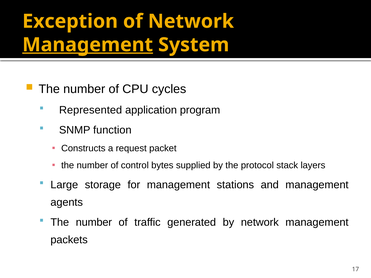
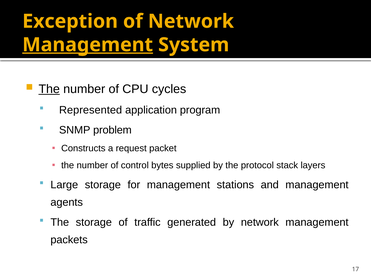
The at (49, 89) underline: none -> present
function: function -> problem
number at (94, 223): number -> storage
